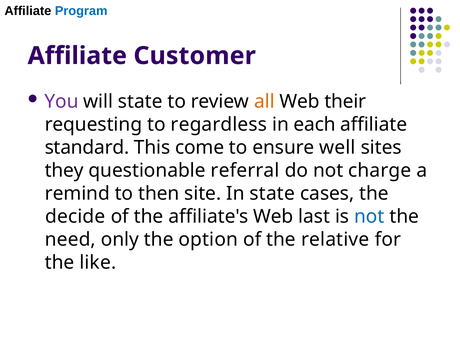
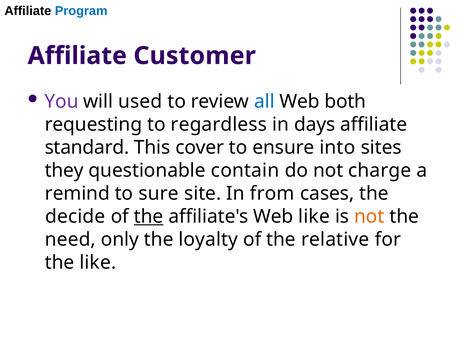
will state: state -> used
all colour: orange -> blue
their: their -> both
each: each -> days
come: come -> cover
well: well -> into
referral: referral -> contain
then: then -> sure
In state: state -> from
the at (149, 217) underline: none -> present
Web last: last -> like
not at (369, 217) colour: blue -> orange
option: option -> loyalty
